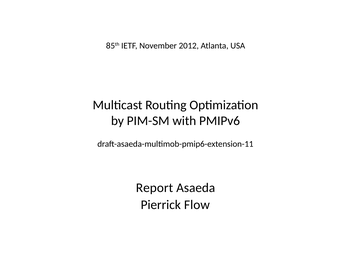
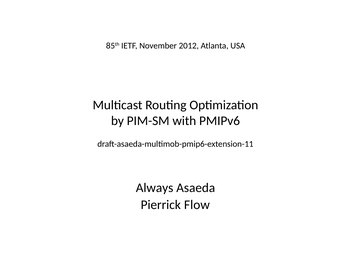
Report: Report -> Always
